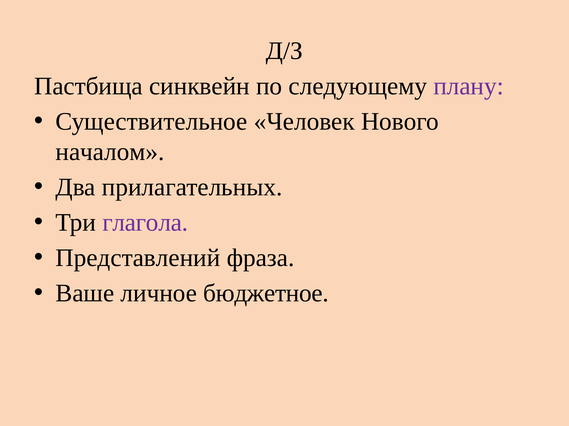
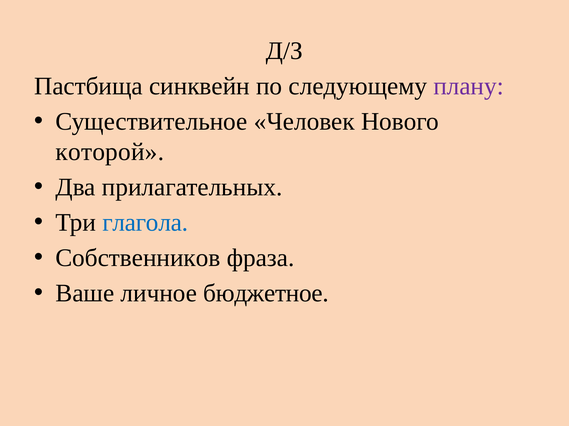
началом: началом -> которой
глагола colour: purple -> blue
Представлений: Представлений -> Собственников
